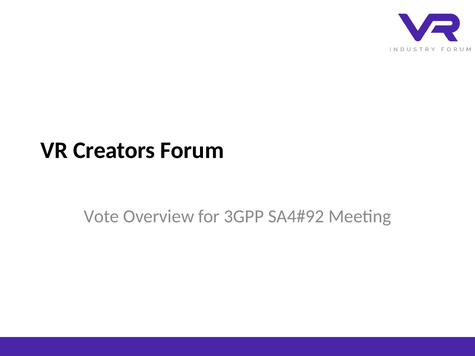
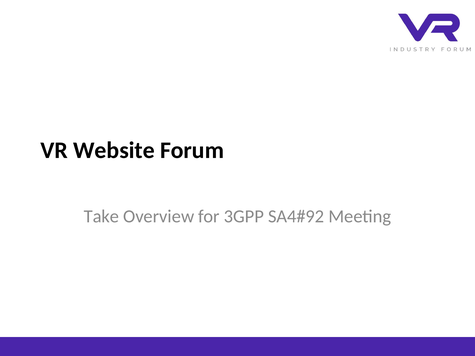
Creators: Creators -> Website
Vote: Vote -> Take
